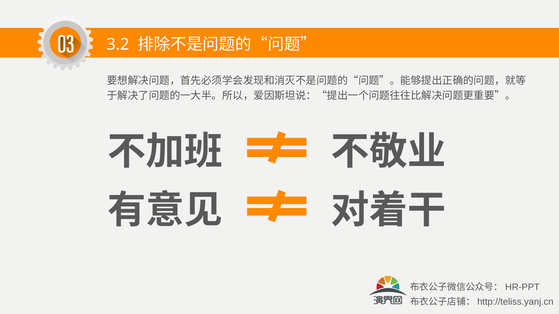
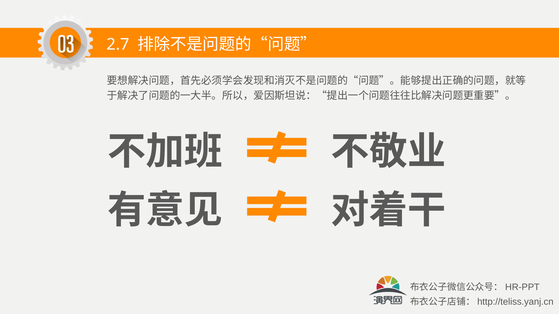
3.2: 3.2 -> 2.7
